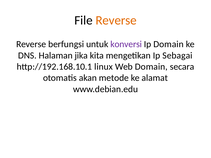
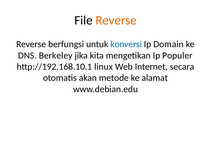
konversi colour: purple -> blue
Halaman: Halaman -> Berkeley
Sebagai: Sebagai -> Populer
Web Domain: Domain -> Internet
